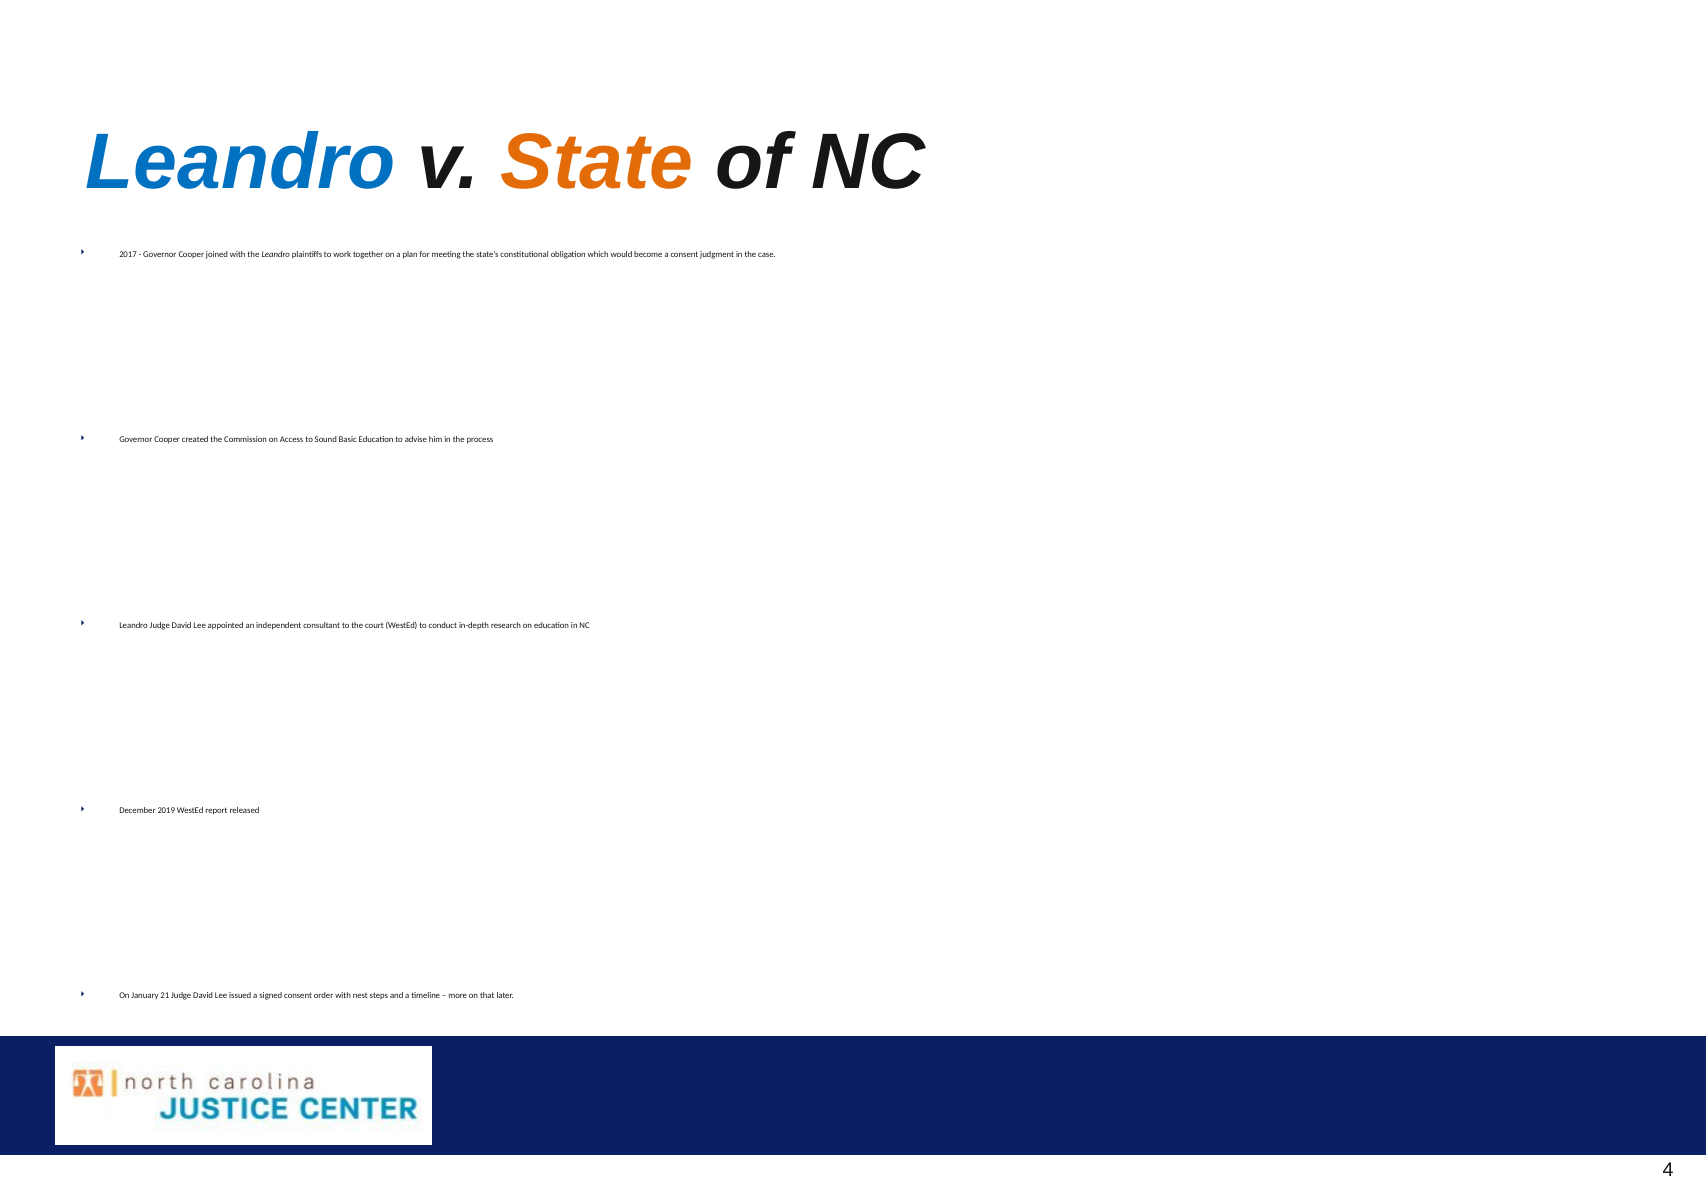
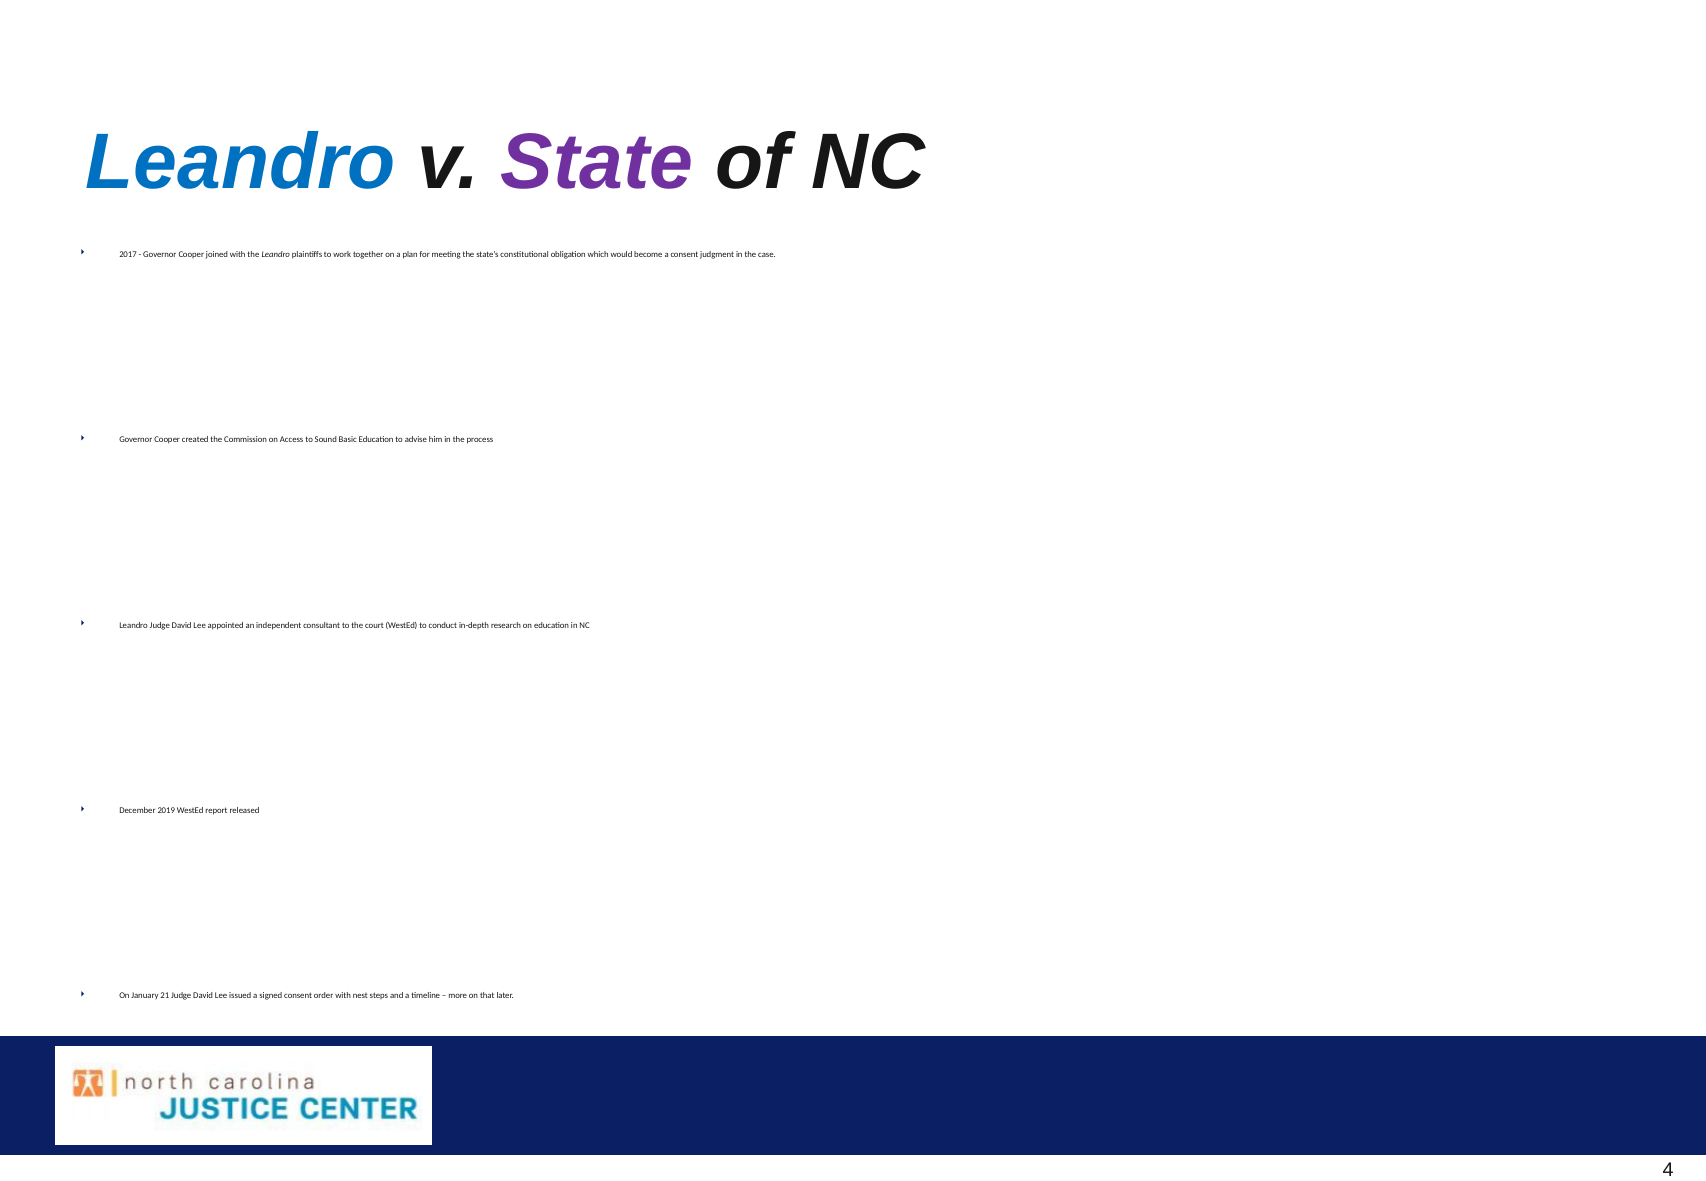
State colour: orange -> purple
